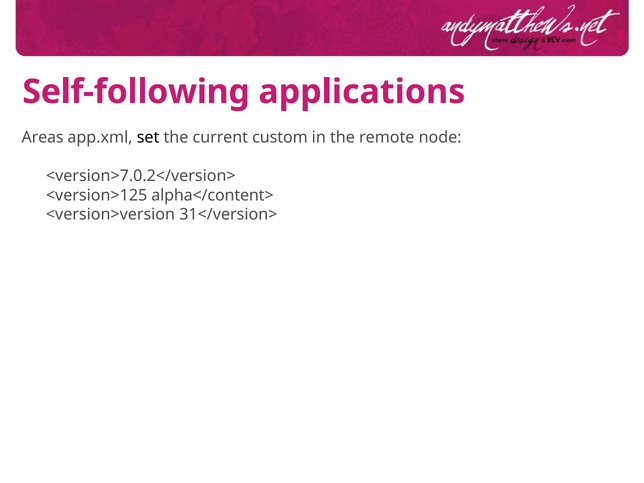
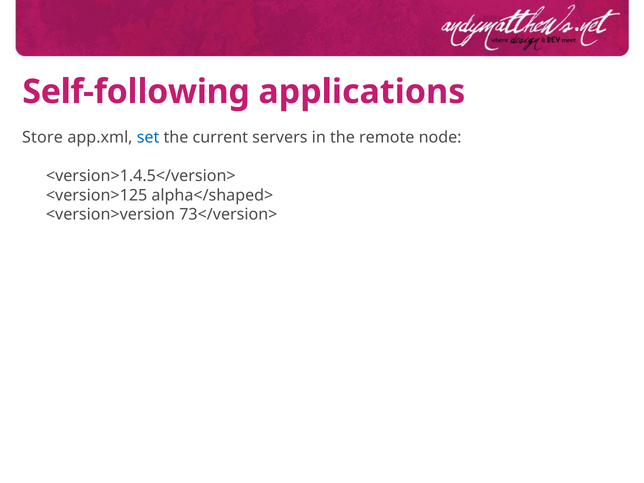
Areas: Areas -> Store
set colour: black -> blue
custom: custom -> servers
<version>7.0.2</version>: <version>7.0.2</version> -> <version>1.4.5</version>
alpha</content>: alpha</content> -> alpha</shaped>
31</version>: 31</version> -> 73</version>
